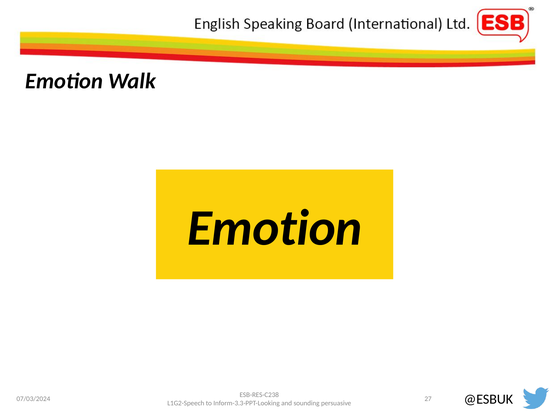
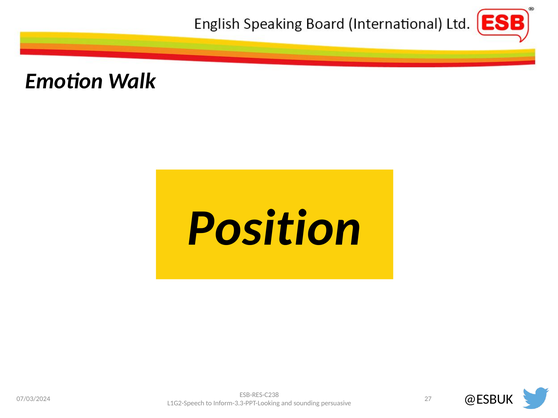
Emotion at (275, 228): Emotion -> Position
